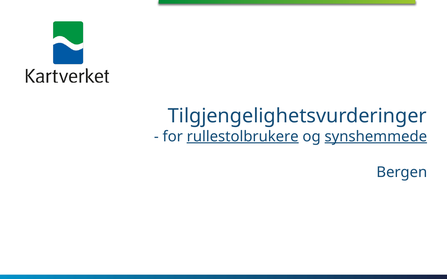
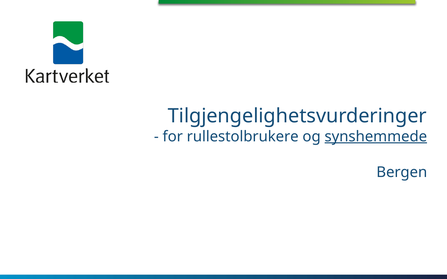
rullestolbrukere underline: present -> none
